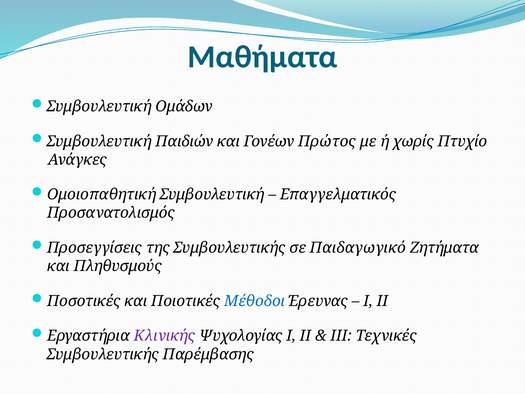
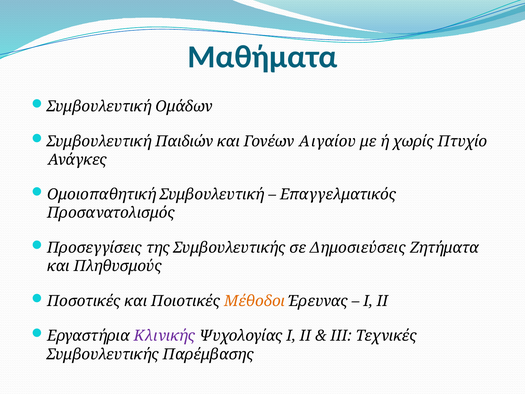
Πρώτος: Πρώτος -> Αιγαίου
Παιδαγωγικό: Παιδαγωγικό -> Δημοσιεύσεις
Μέθοδοι colour: blue -> orange
